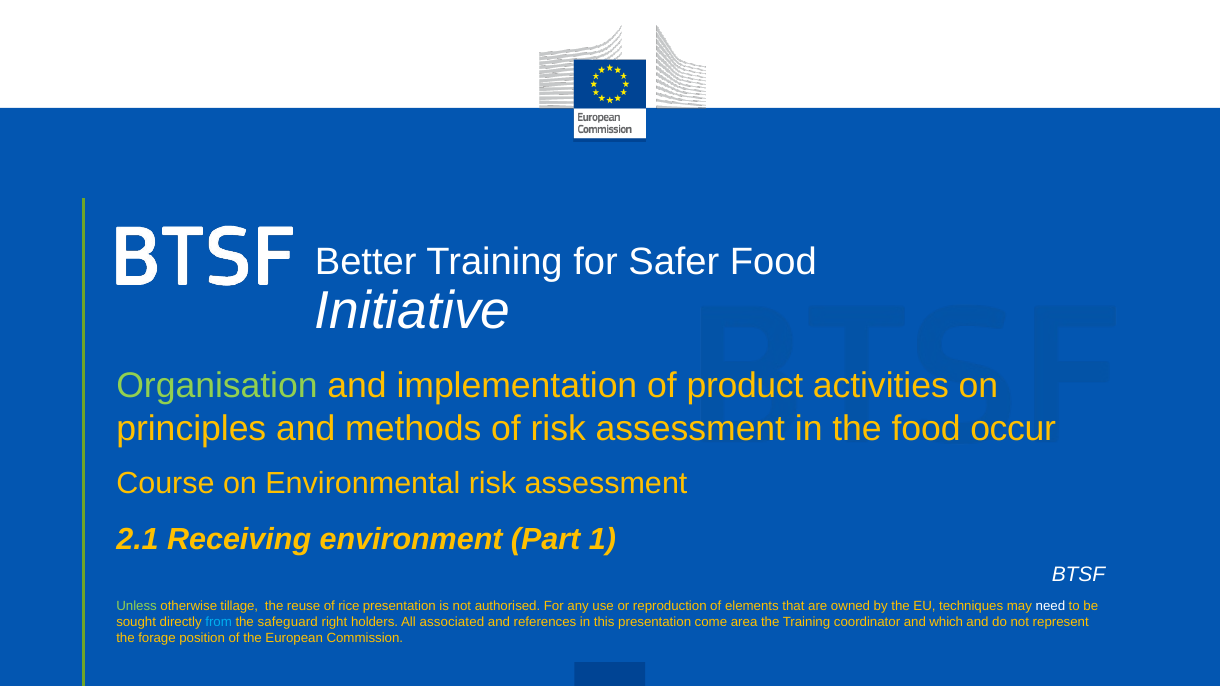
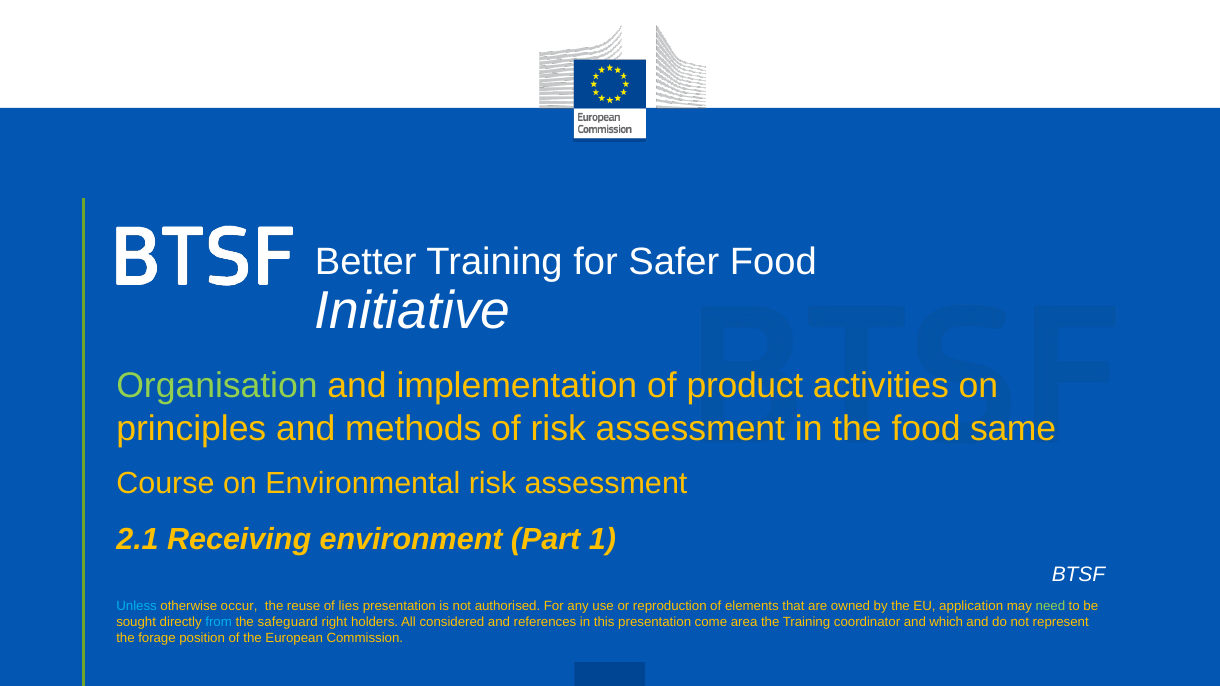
occur: occur -> same
Unless colour: light green -> light blue
tillage: tillage -> occur
rice: rice -> lies
techniques: techniques -> application
need colour: white -> light green
associated: associated -> considered
